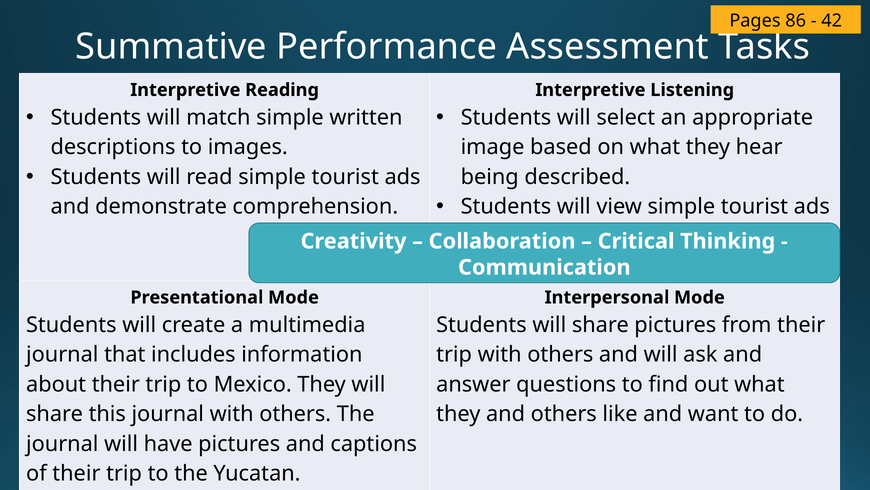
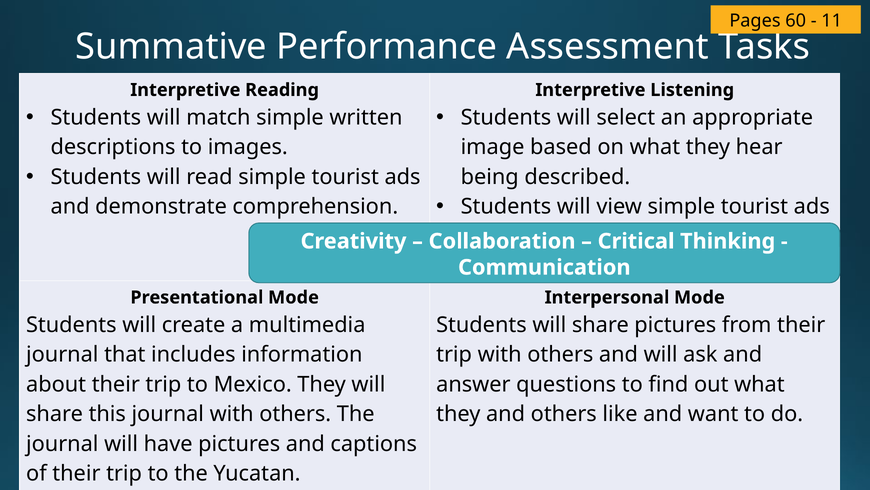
86: 86 -> 60
42: 42 -> 11
